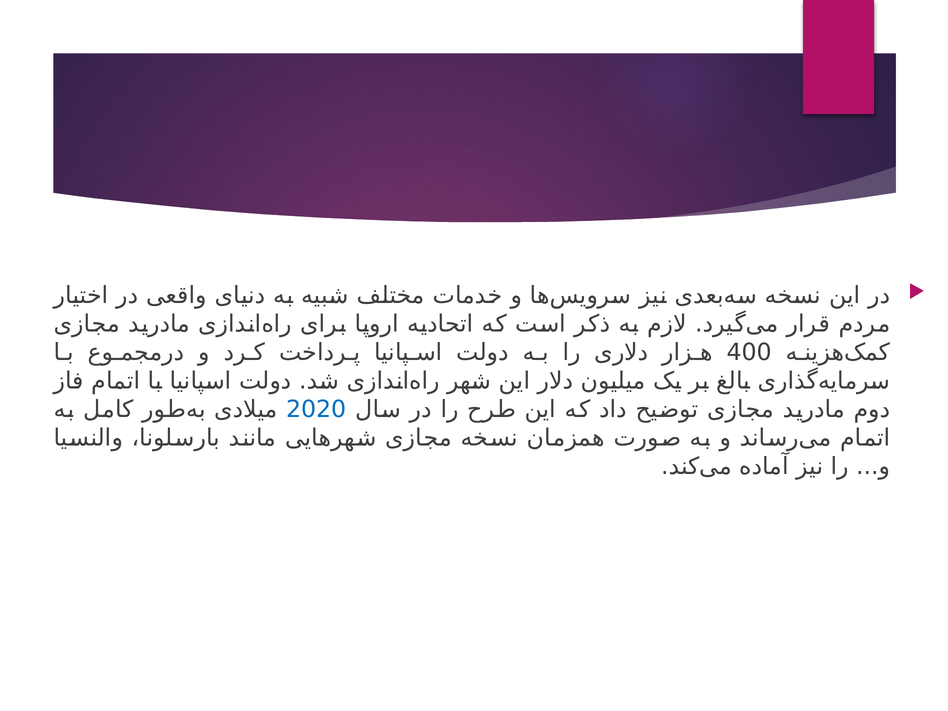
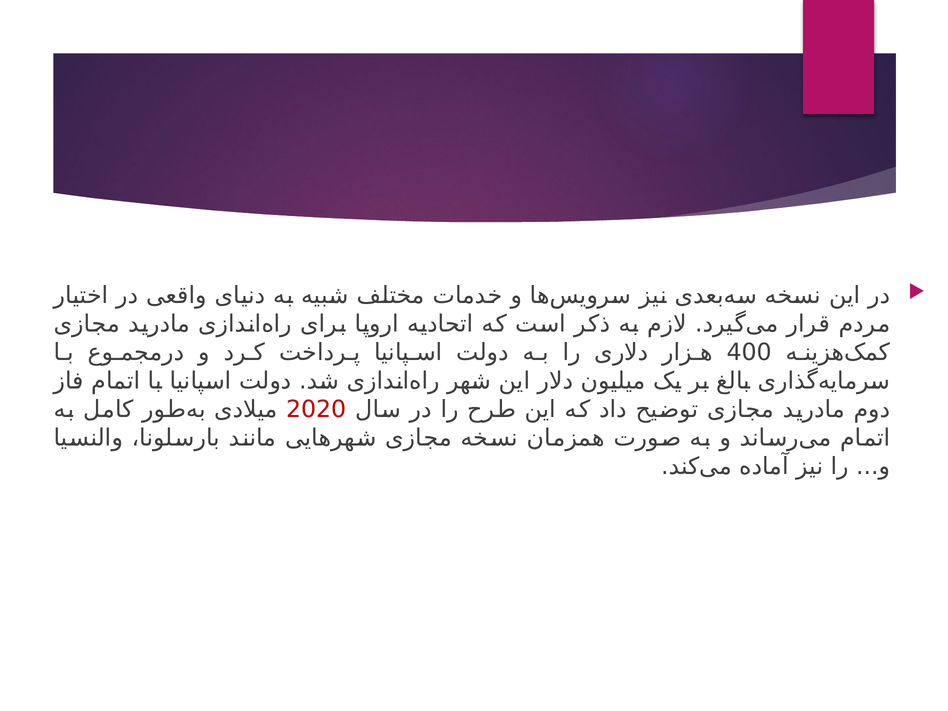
2020 colour: blue -> red
